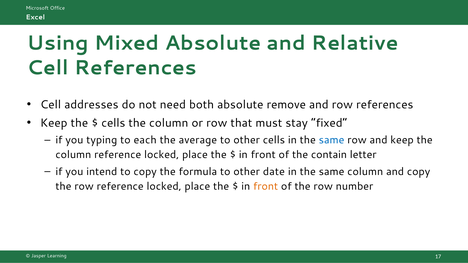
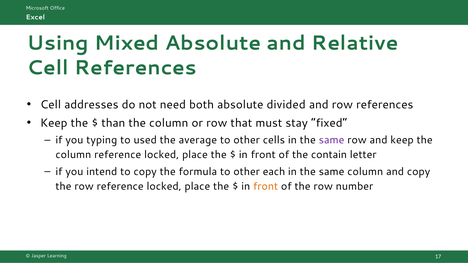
remove: remove -> divided
cells at (113, 123): cells -> than
each: each -> used
same at (332, 140) colour: blue -> purple
date: date -> each
